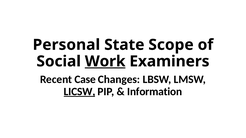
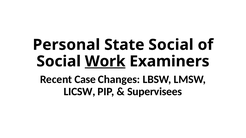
State Scope: Scope -> Social
LICSW underline: present -> none
Information: Information -> Supervisees
